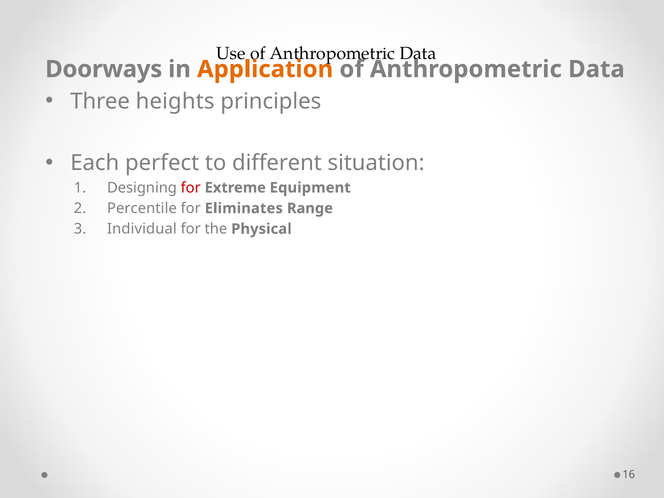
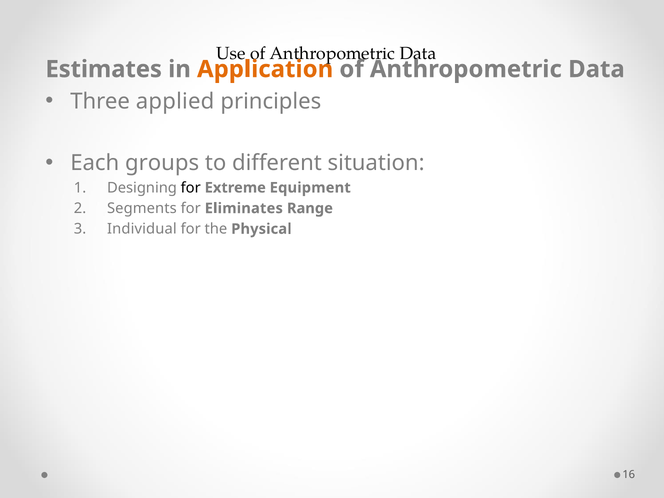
Doorways: Doorways -> Estimates
heights: heights -> applied
perfect: perfect -> groups
for at (191, 188) colour: red -> black
Percentile: Percentile -> Segments
